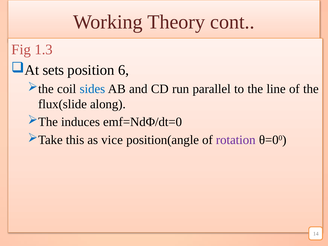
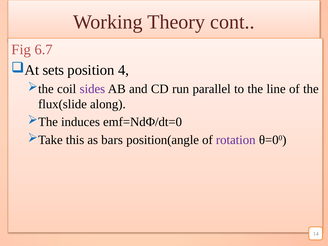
1.3: 1.3 -> 6.7
6: 6 -> 4
sides colour: blue -> purple
vice: vice -> bars
